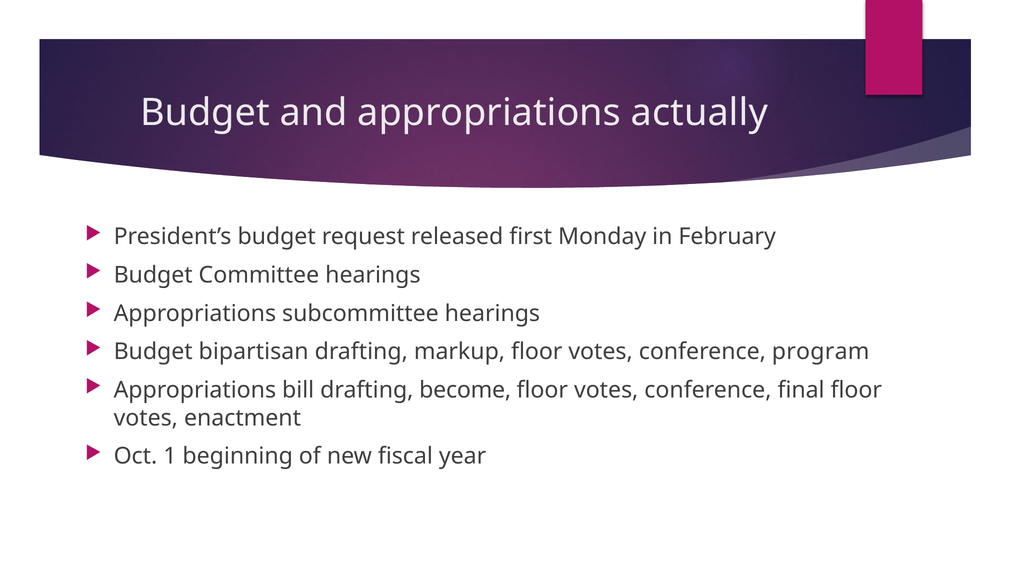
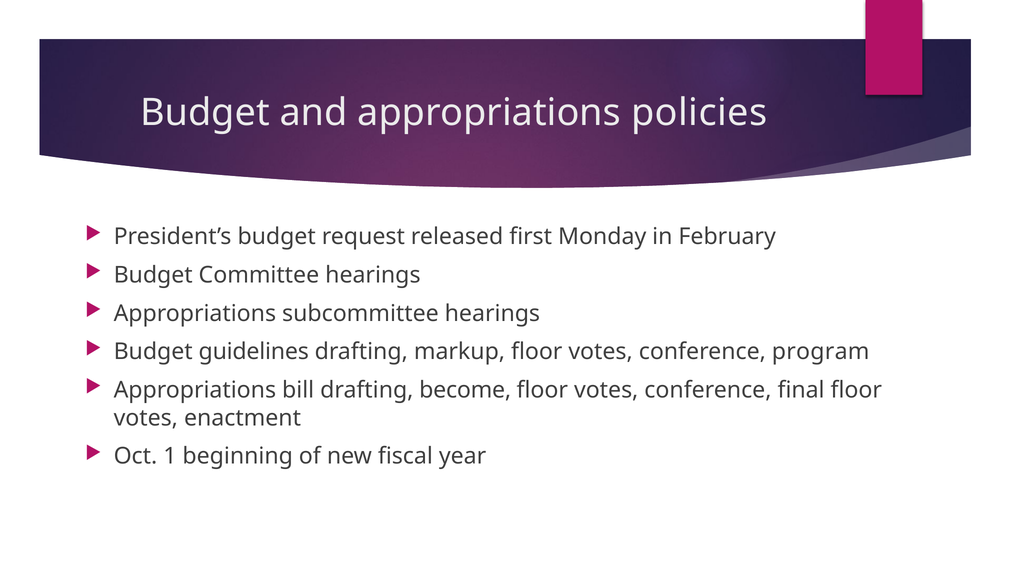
actually: actually -> policies
bipartisan: bipartisan -> guidelines
